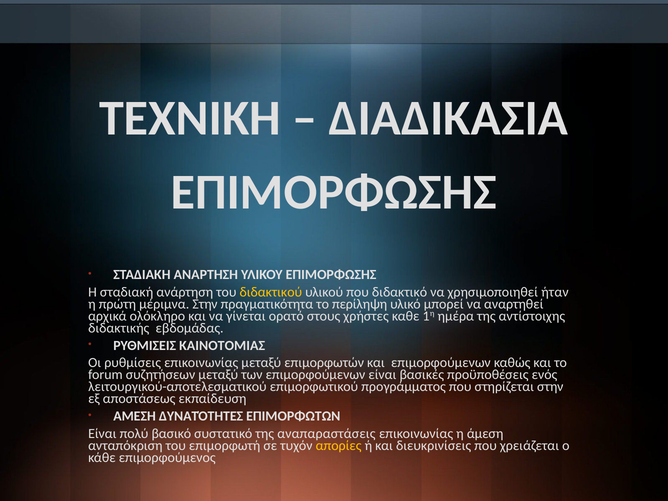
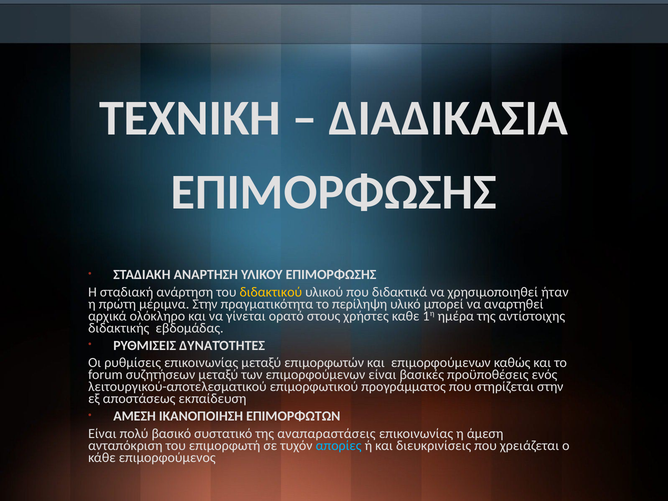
διδακτικό: διδακτικό -> διδακτικά
ΚΑΙΝΟΤΟΜΙΑΣ: ΚΑΙΝΟΤΟΜΙΑΣ -> ΔΥΝΑΤΌΤΗΤΕΣ
ΔΥΝΑΤΌΤΗΤΕΣ: ΔΥΝΑΤΌΤΗΤΕΣ -> ΙΚΑΝΟΠΟΙΗΣΗ
απορίες colour: yellow -> light blue
